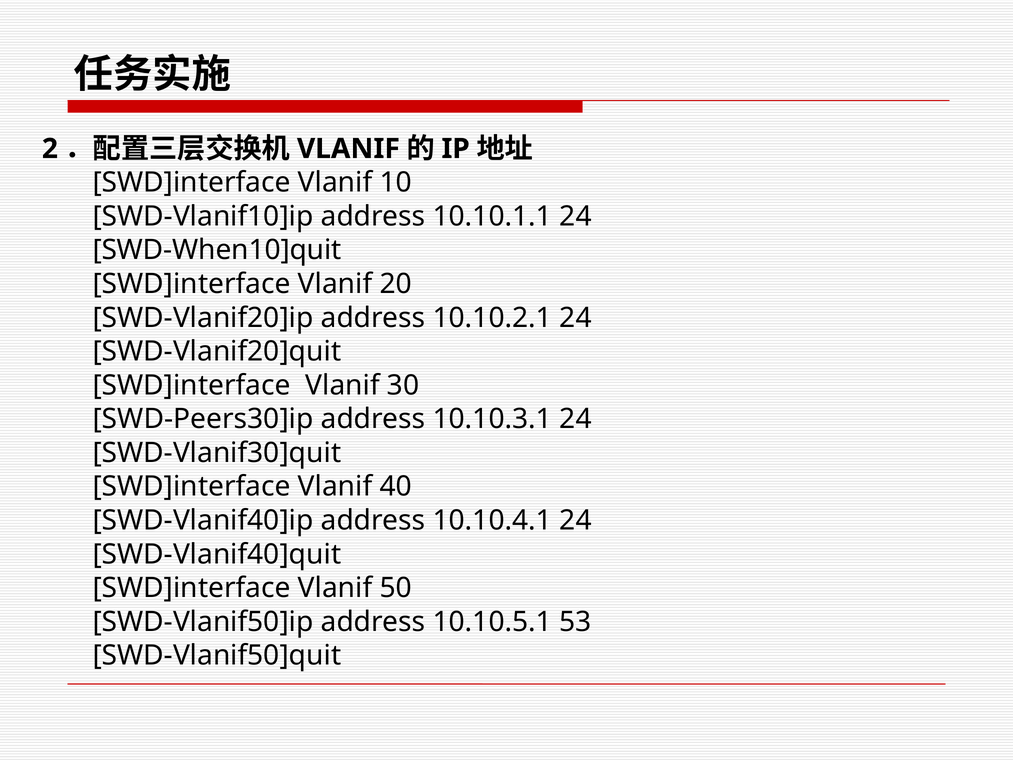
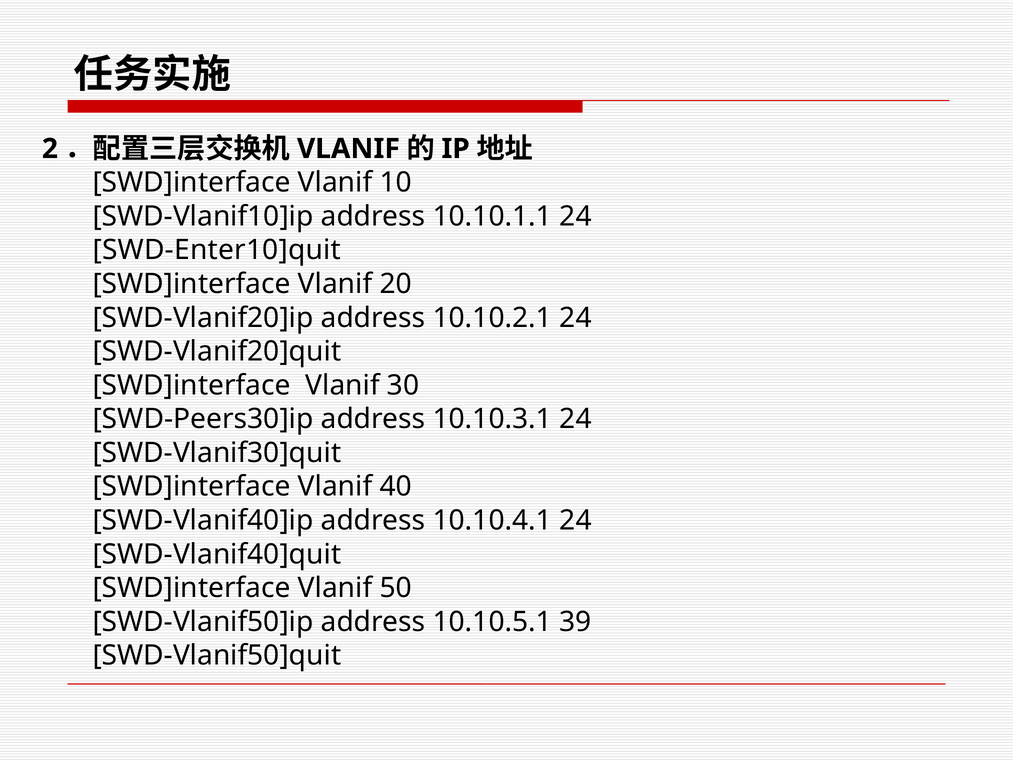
SWD-When10]quit: SWD-When10]quit -> SWD-Enter10]quit
53: 53 -> 39
